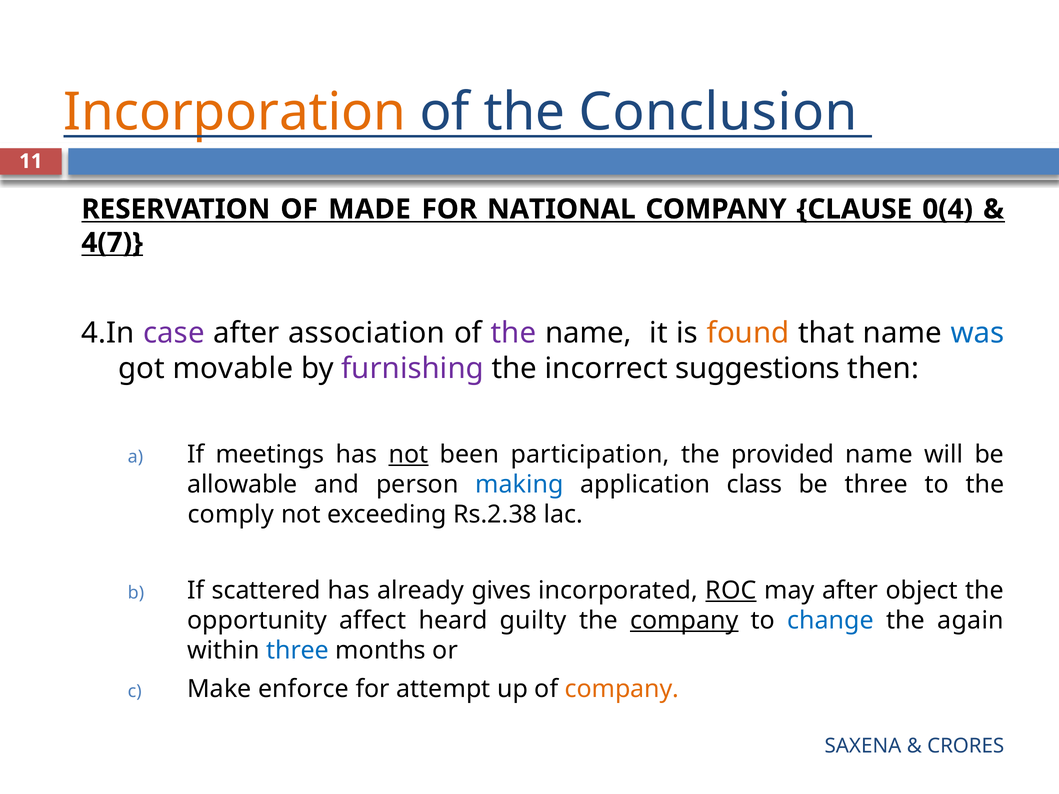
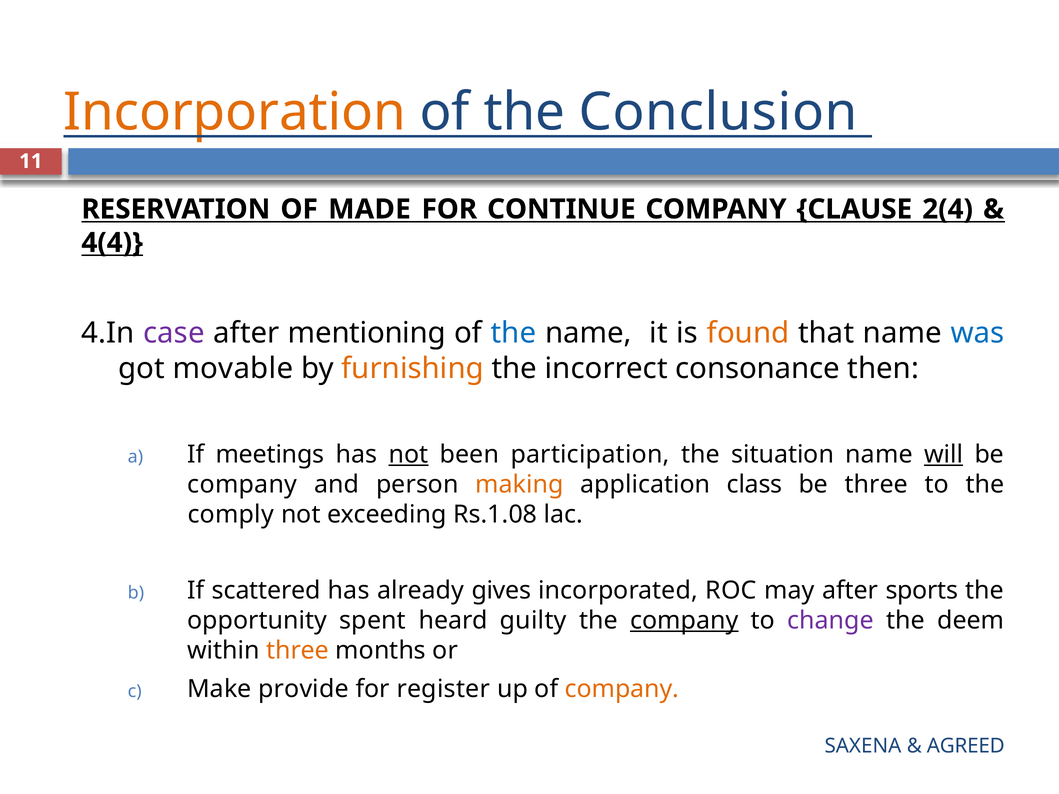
NATIONAL: NATIONAL -> CONTINUE
0(4: 0(4 -> 2(4
4(7: 4(7 -> 4(4
association: association -> mentioning
the at (514, 333) colour: purple -> blue
furnishing colour: purple -> orange
suggestions: suggestions -> consonance
provided: provided -> situation
will underline: none -> present
allowable at (242, 485): allowable -> company
making colour: blue -> orange
Rs.2.38: Rs.2.38 -> Rs.1.08
ROC underline: present -> none
object: object -> sports
affect: affect -> spent
change colour: blue -> purple
again: again -> deem
three at (298, 651) colour: blue -> orange
enforce: enforce -> provide
attempt: attempt -> register
CRORES: CRORES -> AGREED
